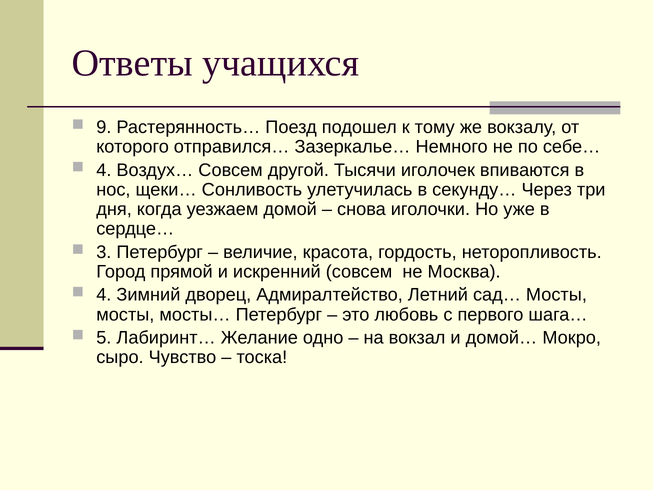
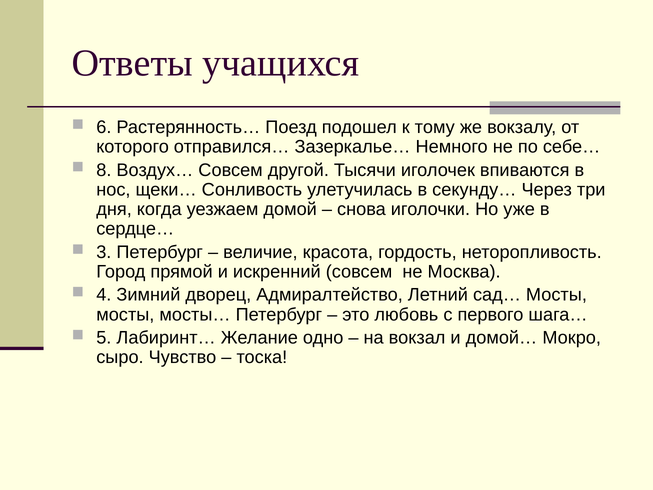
9: 9 -> 6
4 at (104, 170): 4 -> 8
